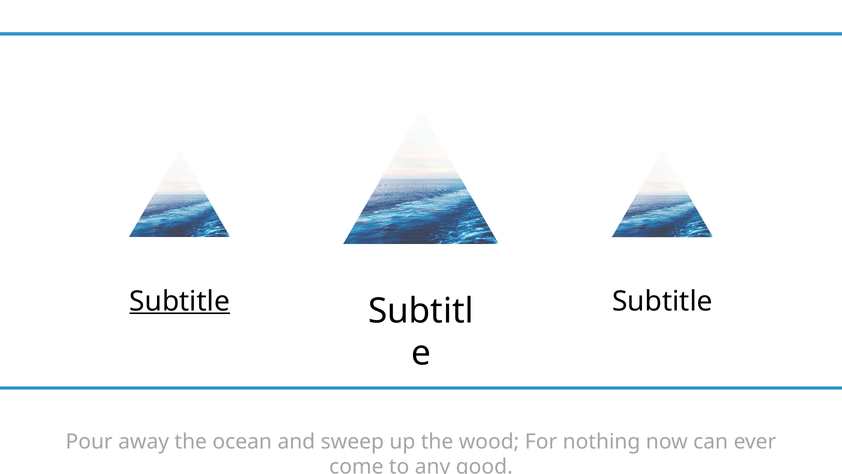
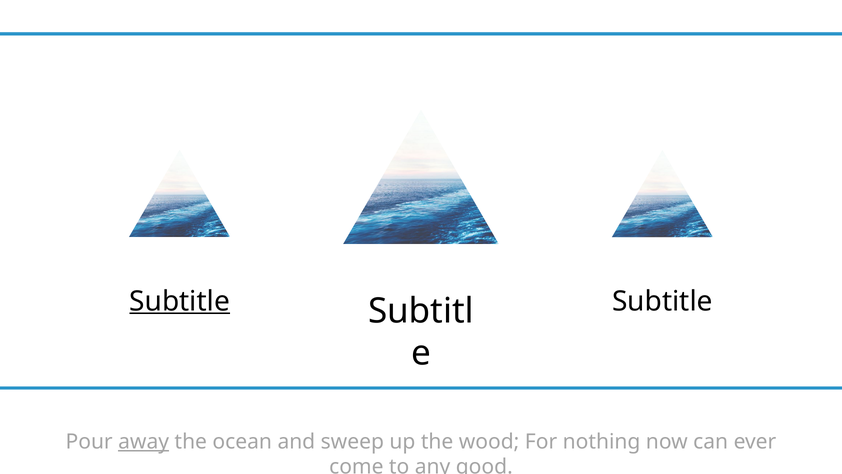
away underline: none -> present
